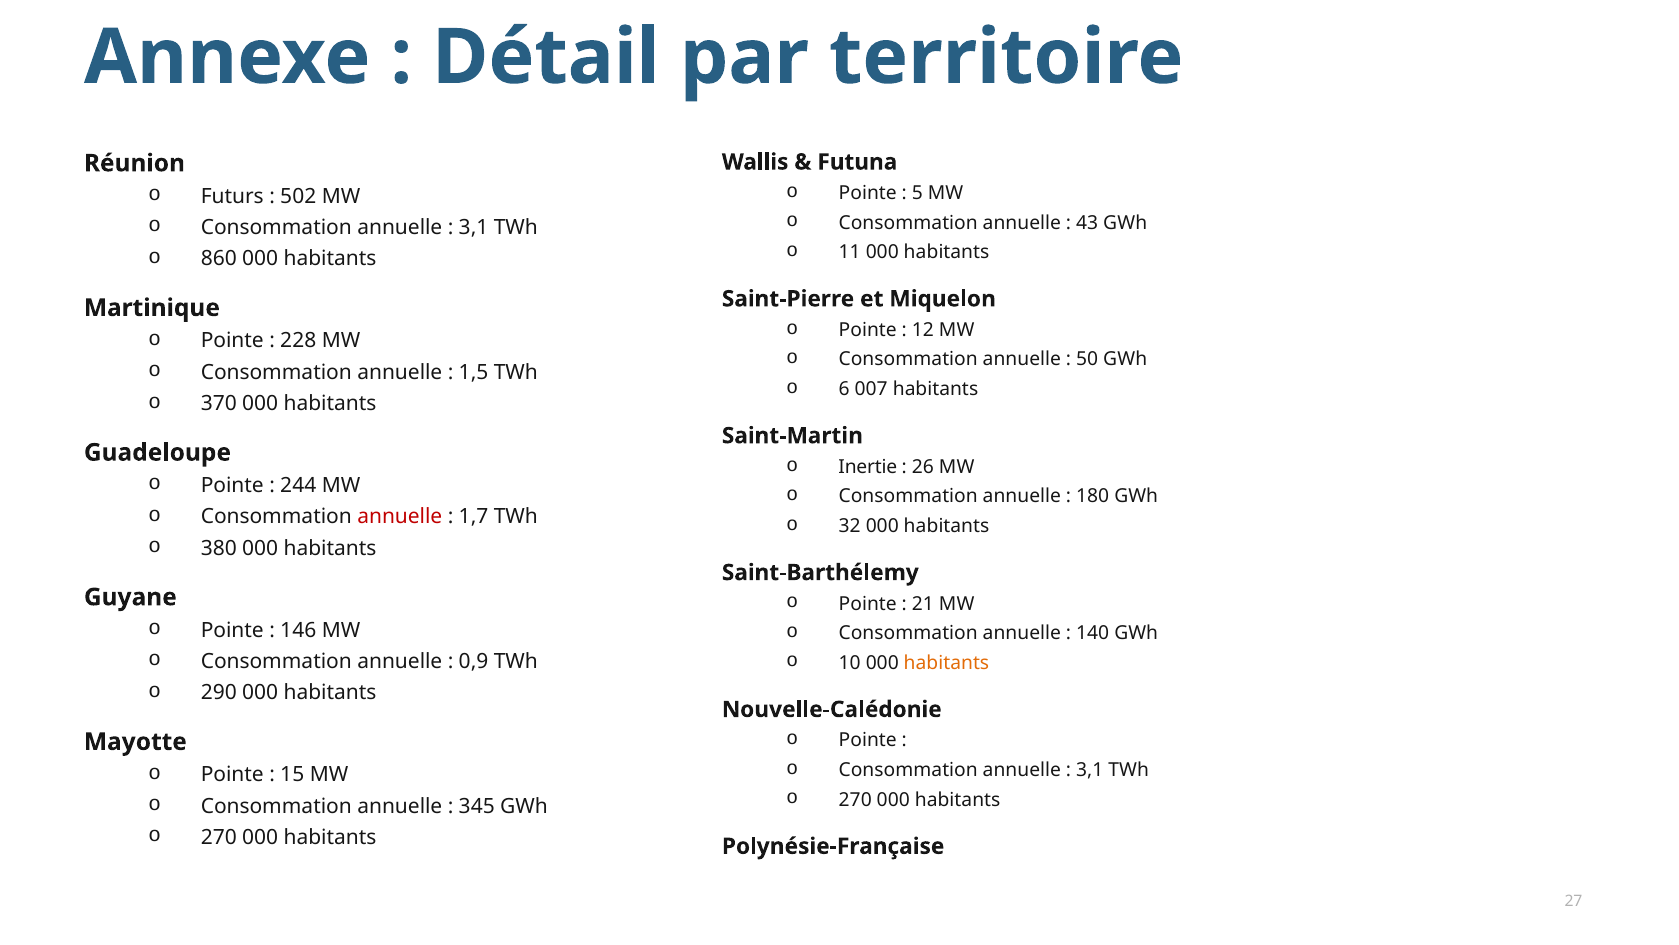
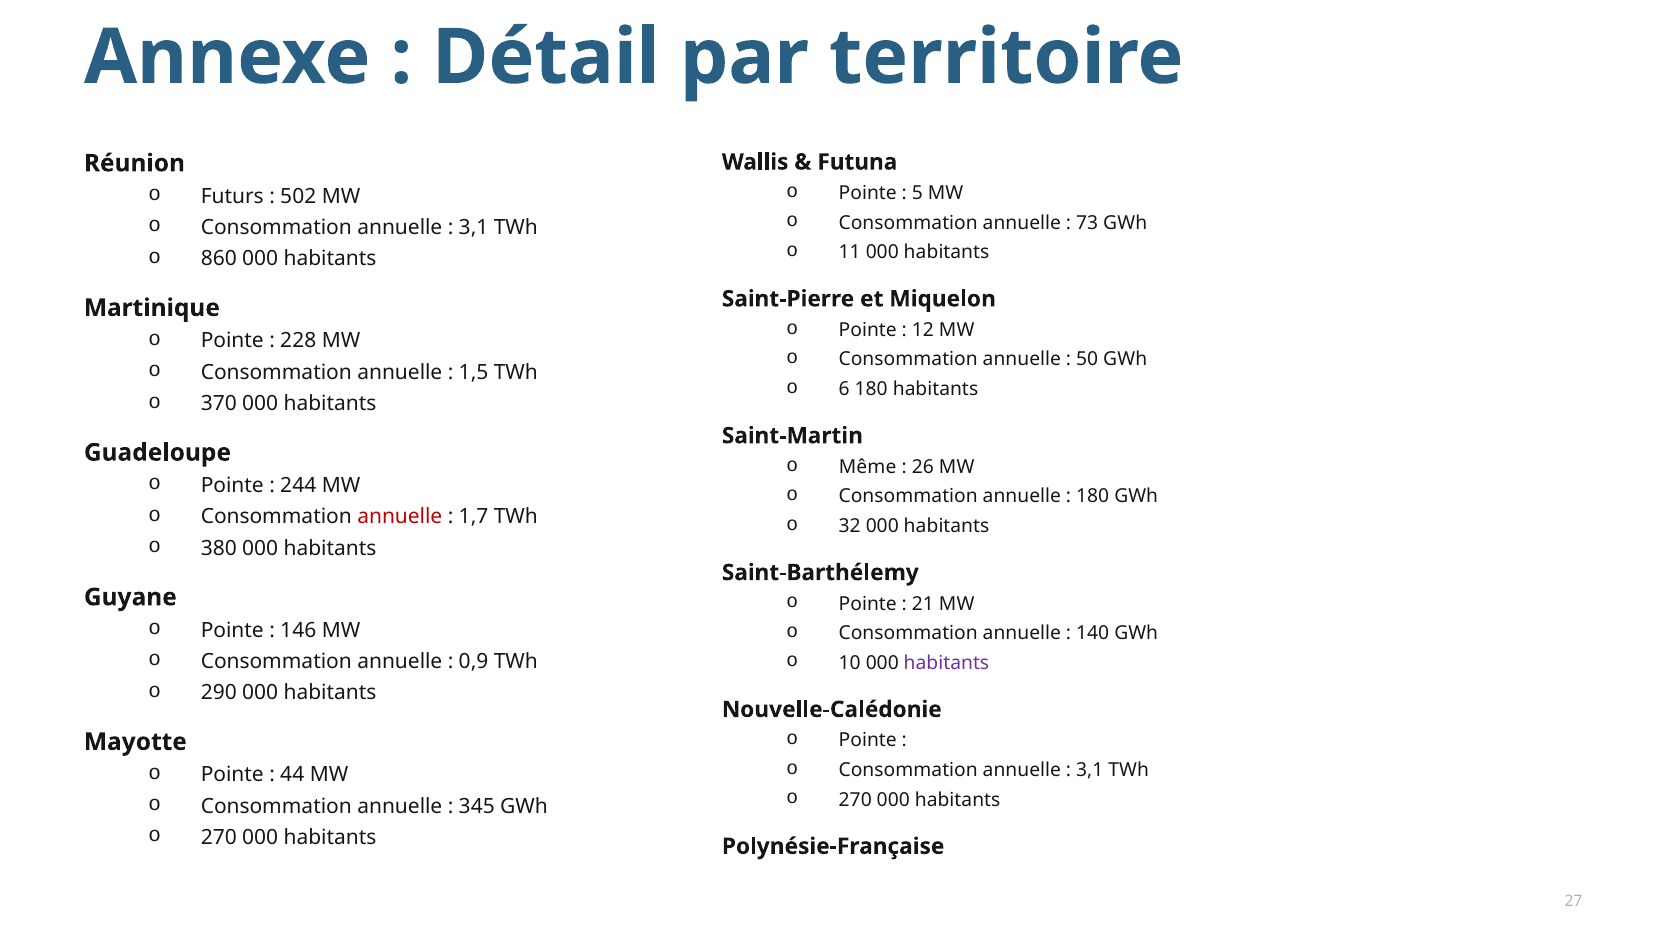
43: 43 -> 73
6 007: 007 -> 180
Inertie: Inertie -> Même
habitants at (946, 662) colour: orange -> purple
15: 15 -> 44
